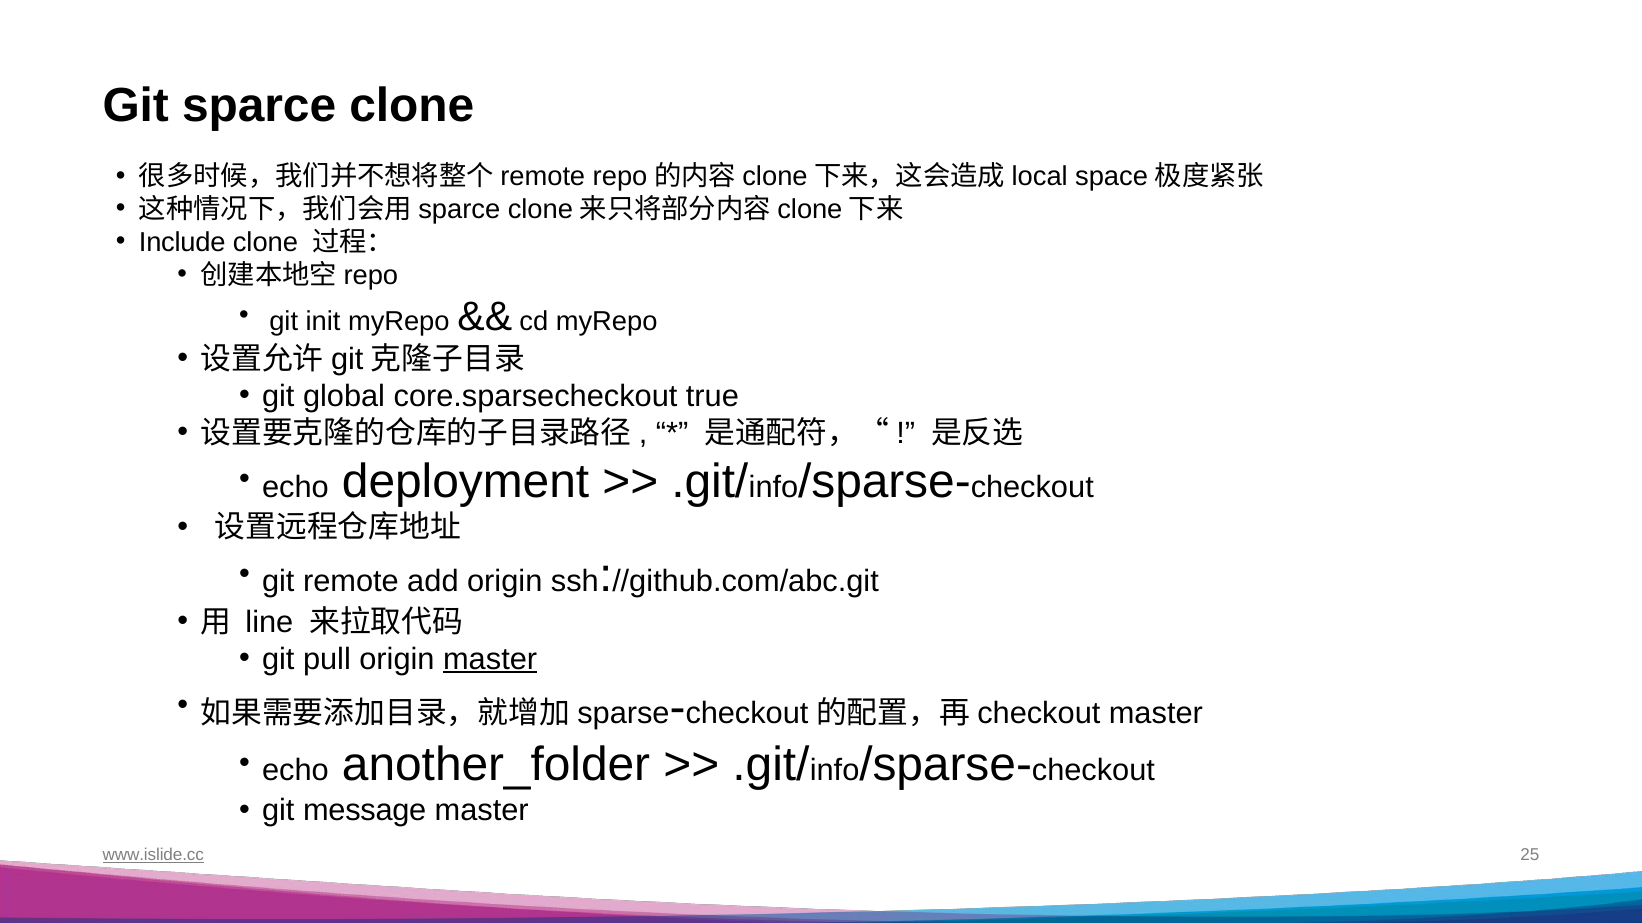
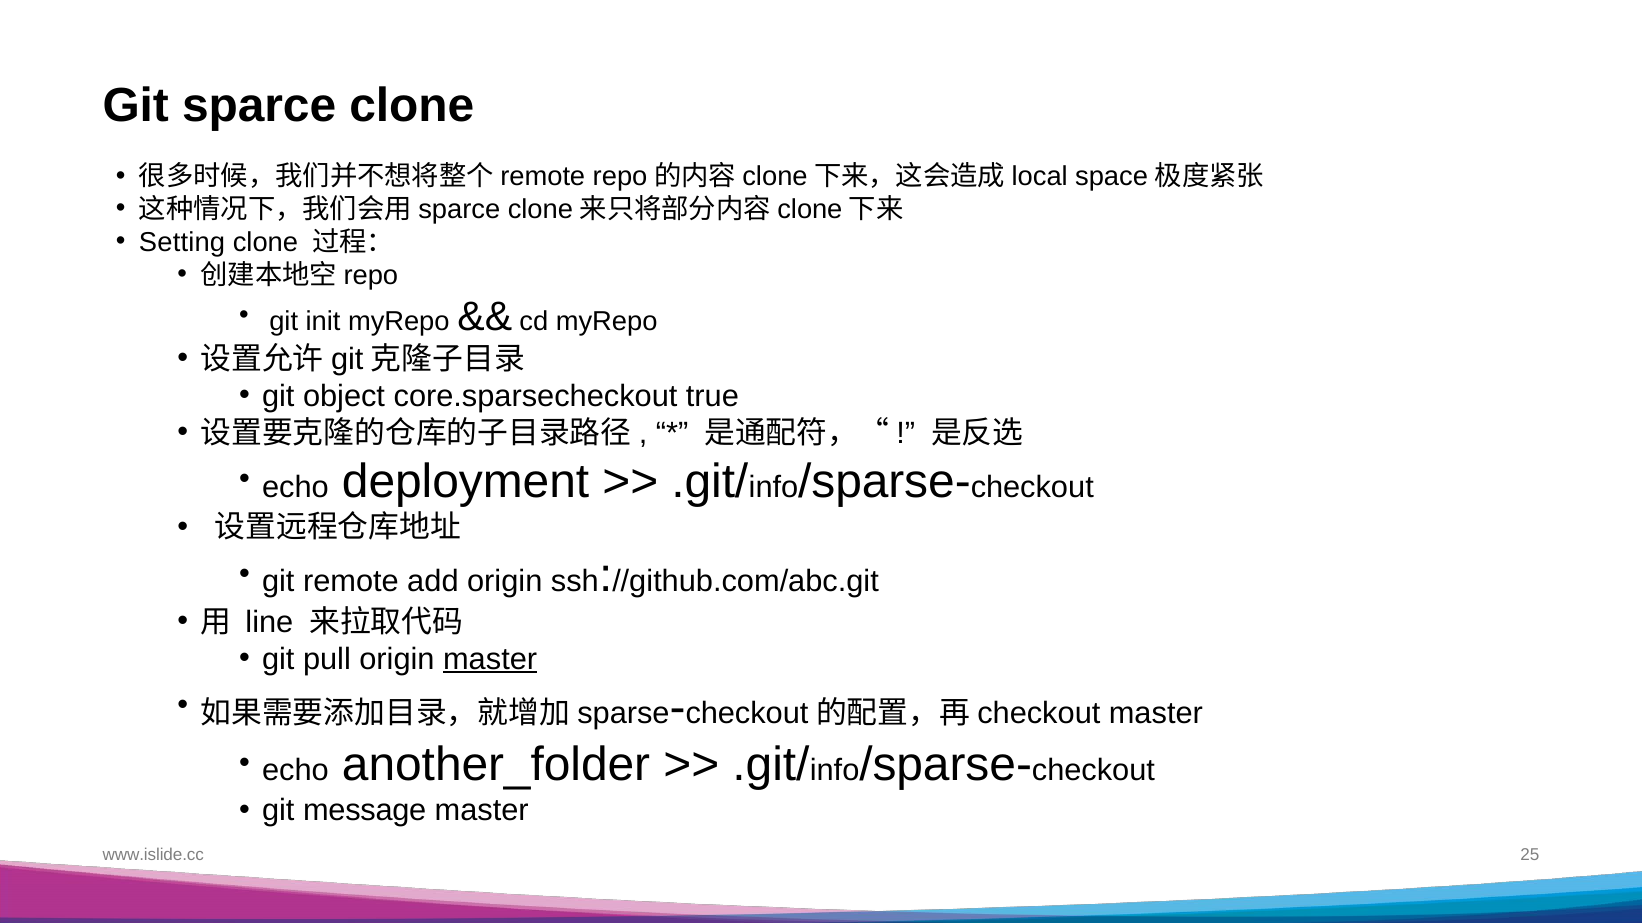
Include: Include -> Setting
global: global -> object
www.islide.cc underline: present -> none
